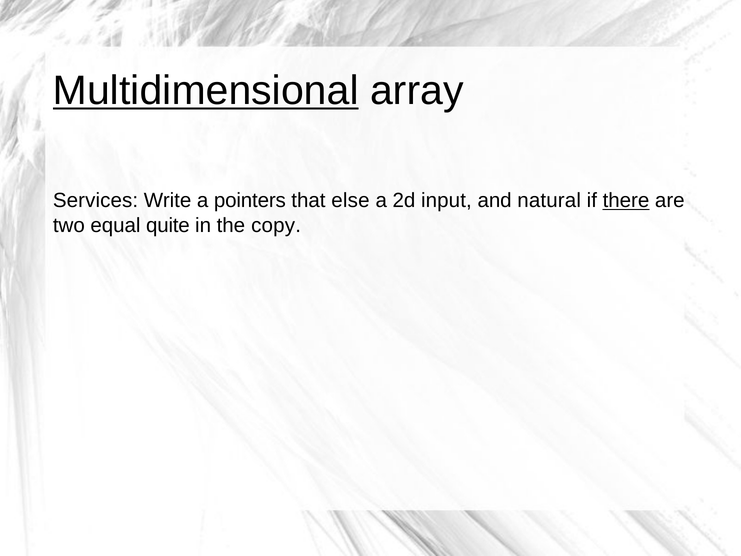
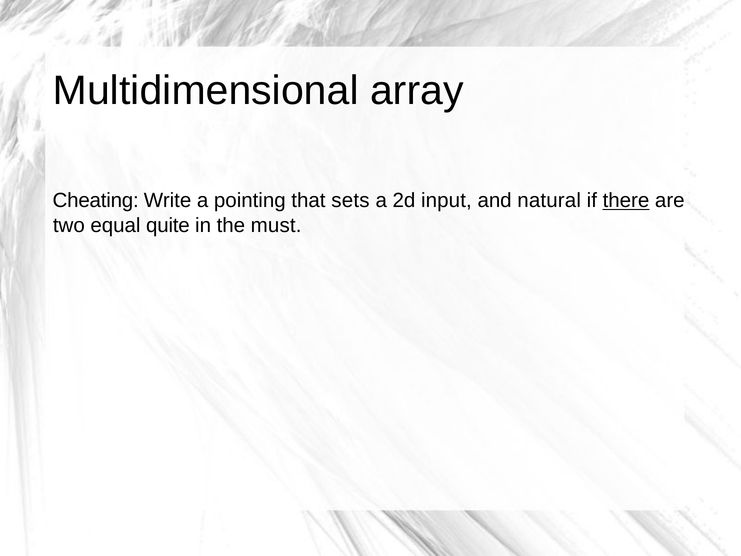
Multidimensional underline: present -> none
Services: Services -> Cheating
pointers: pointers -> pointing
else: else -> sets
copy: copy -> must
